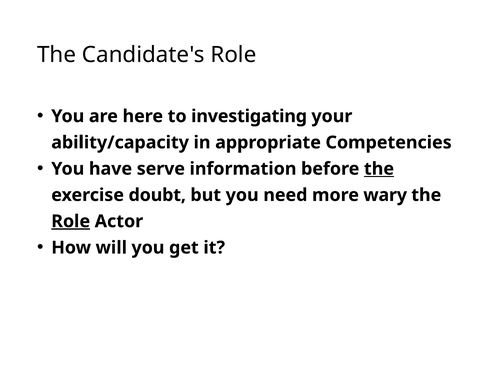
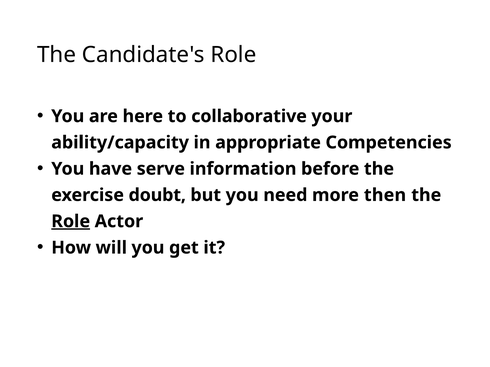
investigating: investigating -> collaborative
the at (379, 169) underline: present -> none
wary: wary -> then
